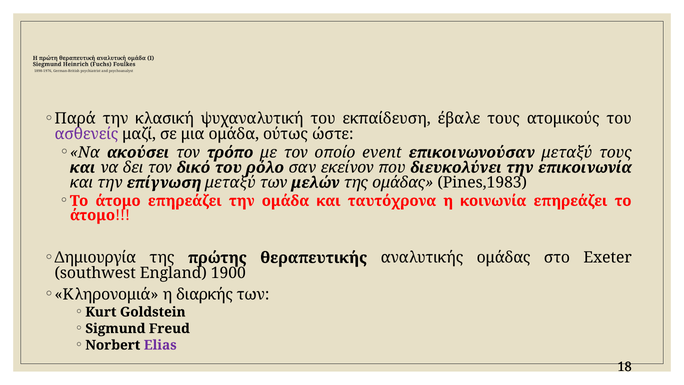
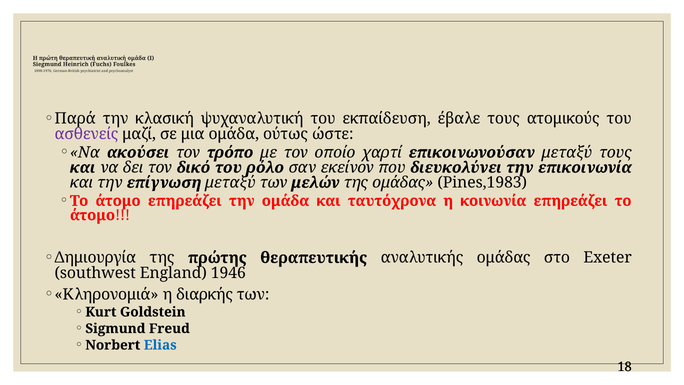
event: event -> χαρτί
1900: 1900 -> 1946
Elias colour: purple -> blue
